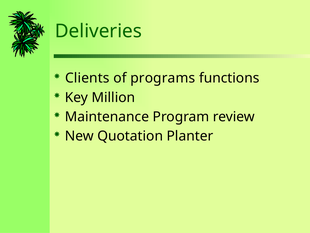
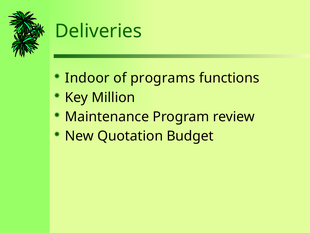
Clients: Clients -> Indoor
Planter: Planter -> Budget
